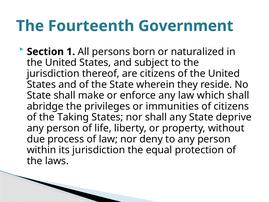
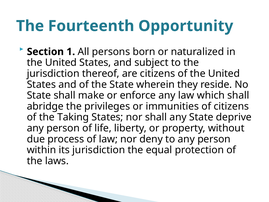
Government: Government -> Opportunity
